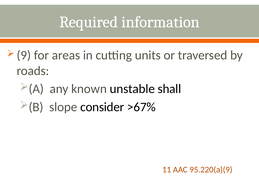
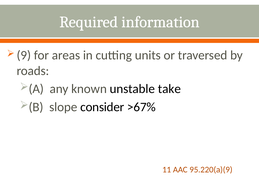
shall: shall -> take
